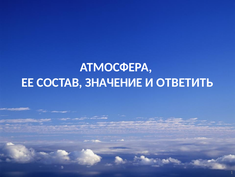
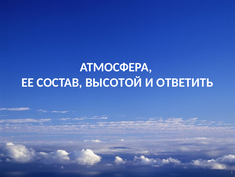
ЗНАЧЕНИЕ: ЗНАЧЕНИЕ -> ВЫСОТОЙ
